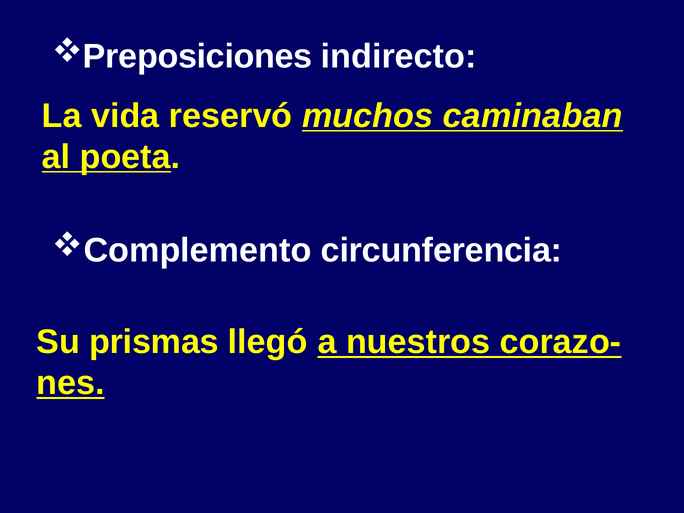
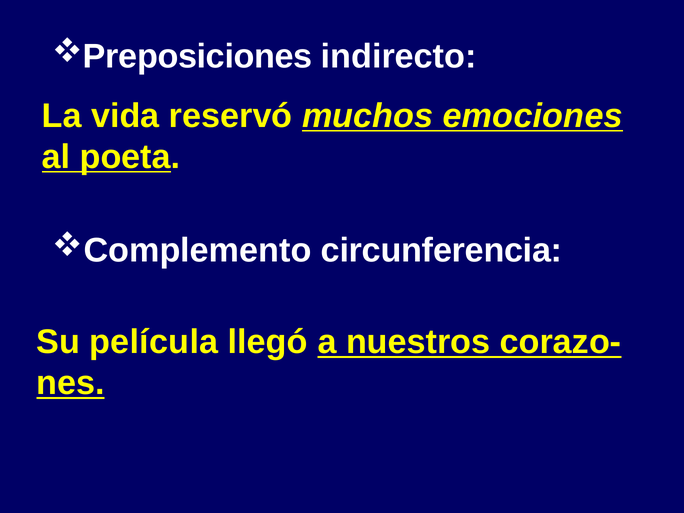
caminaban: caminaban -> emociones
prismas: prismas -> película
